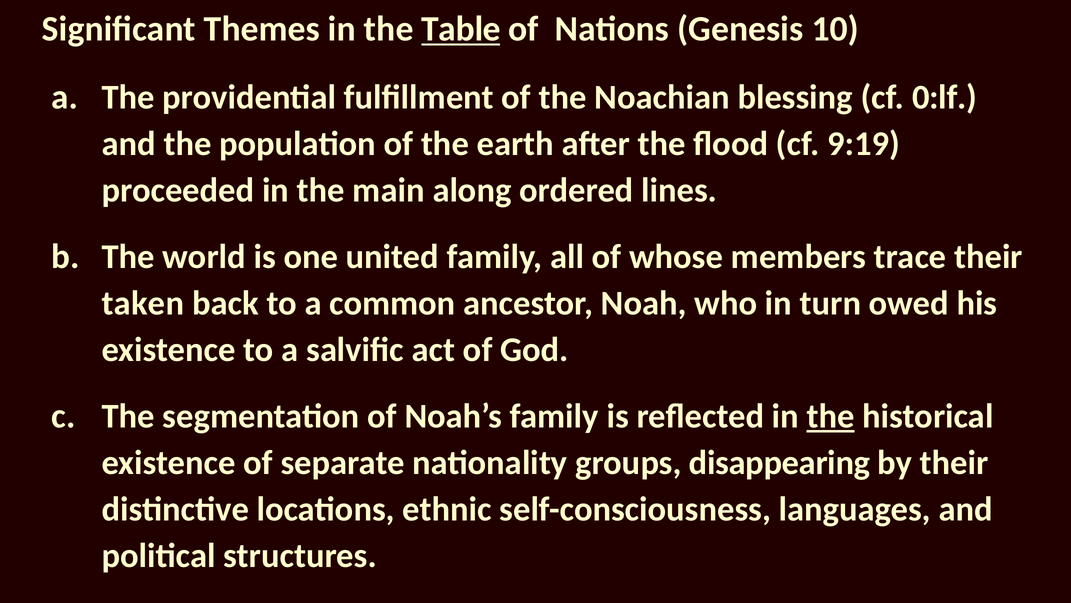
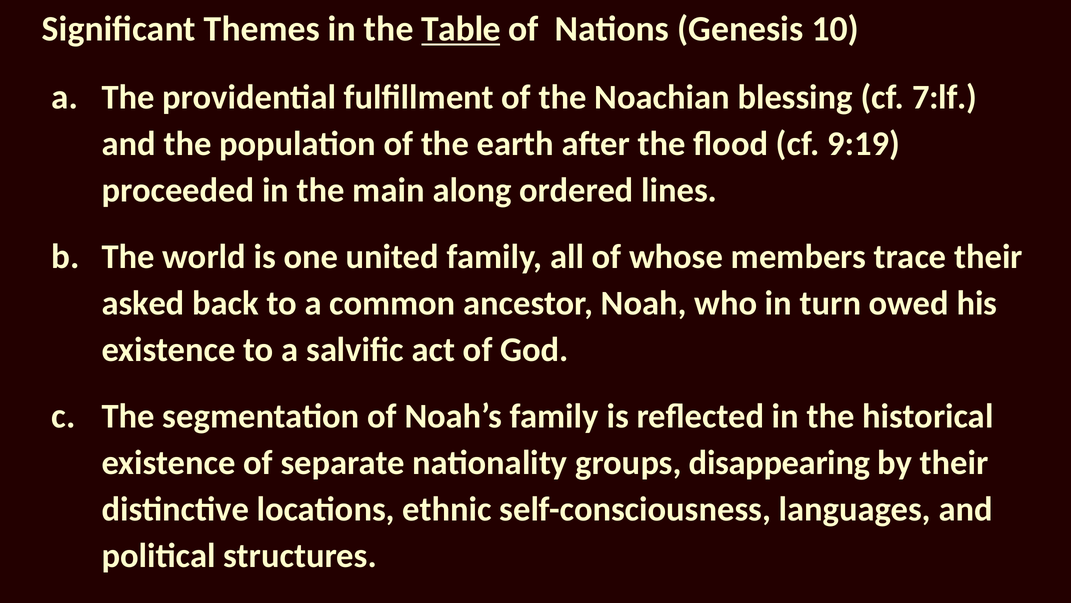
0:lf: 0:lf -> 7:lf
taken: taken -> asked
the at (831, 416) underline: present -> none
